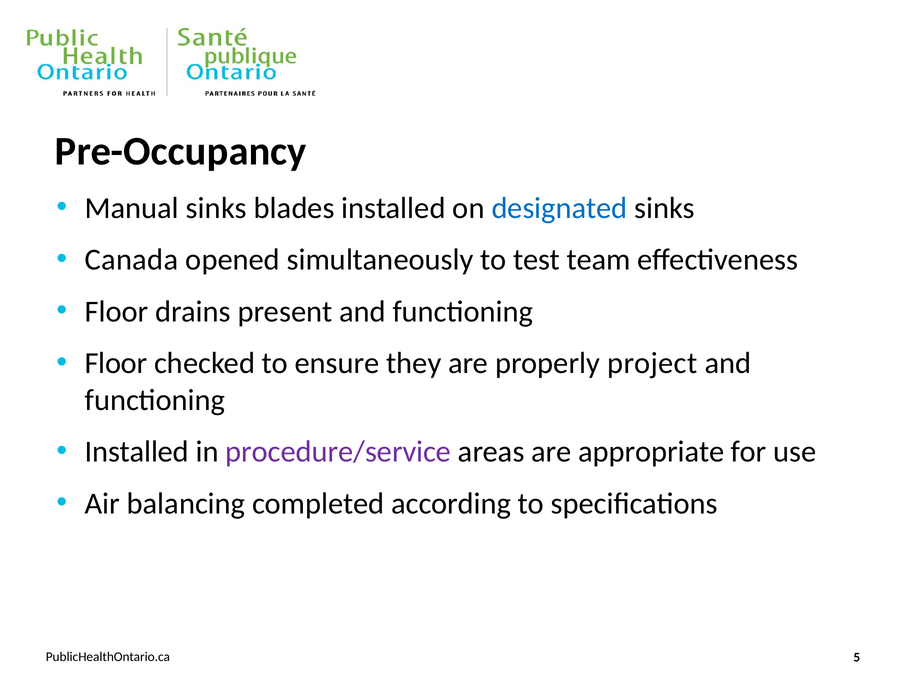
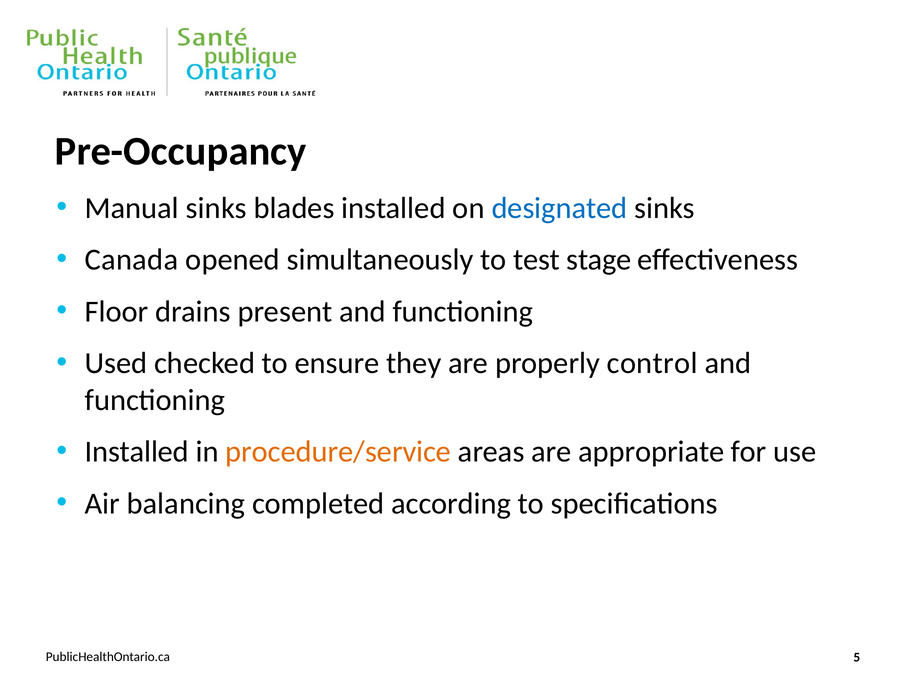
team: team -> stage
Floor at (116, 364): Floor -> Used
project: project -> control
procedure/service colour: purple -> orange
